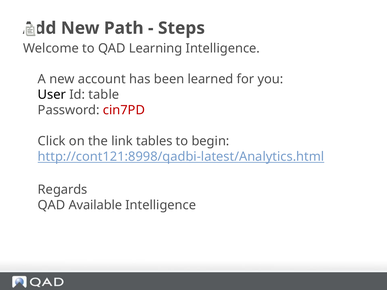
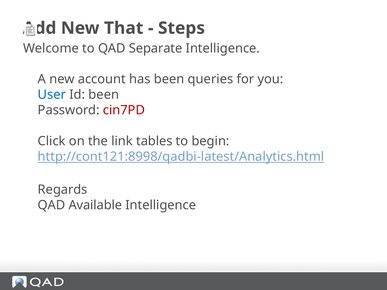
Path: Path -> That
Learning: Learning -> Separate
learned: learned -> queries
User colour: black -> blue
Id table: table -> been
